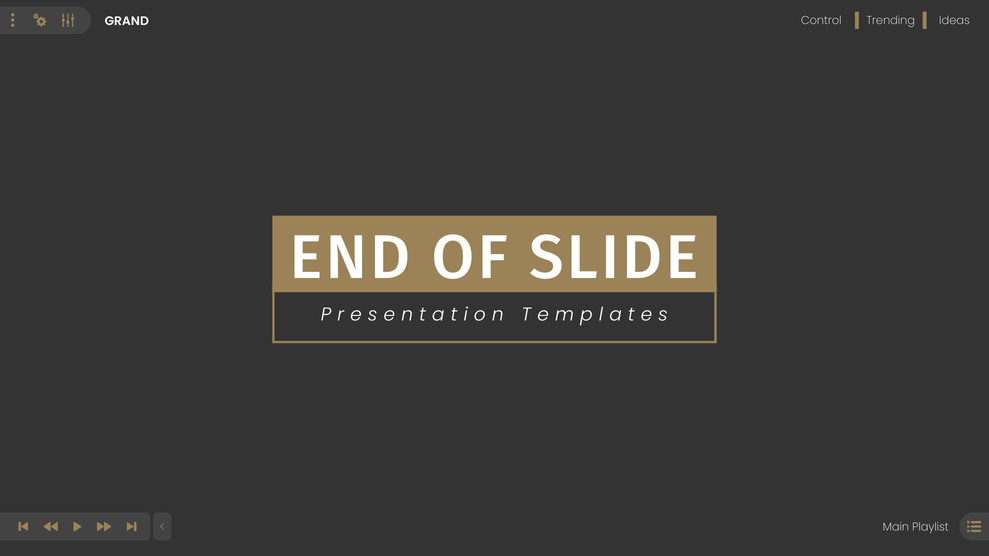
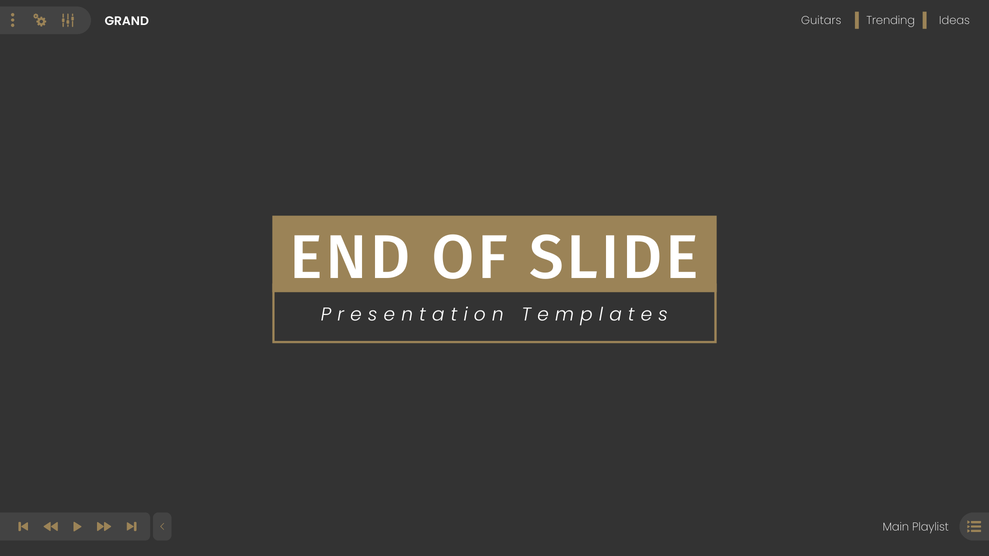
Control: Control -> Guitars
